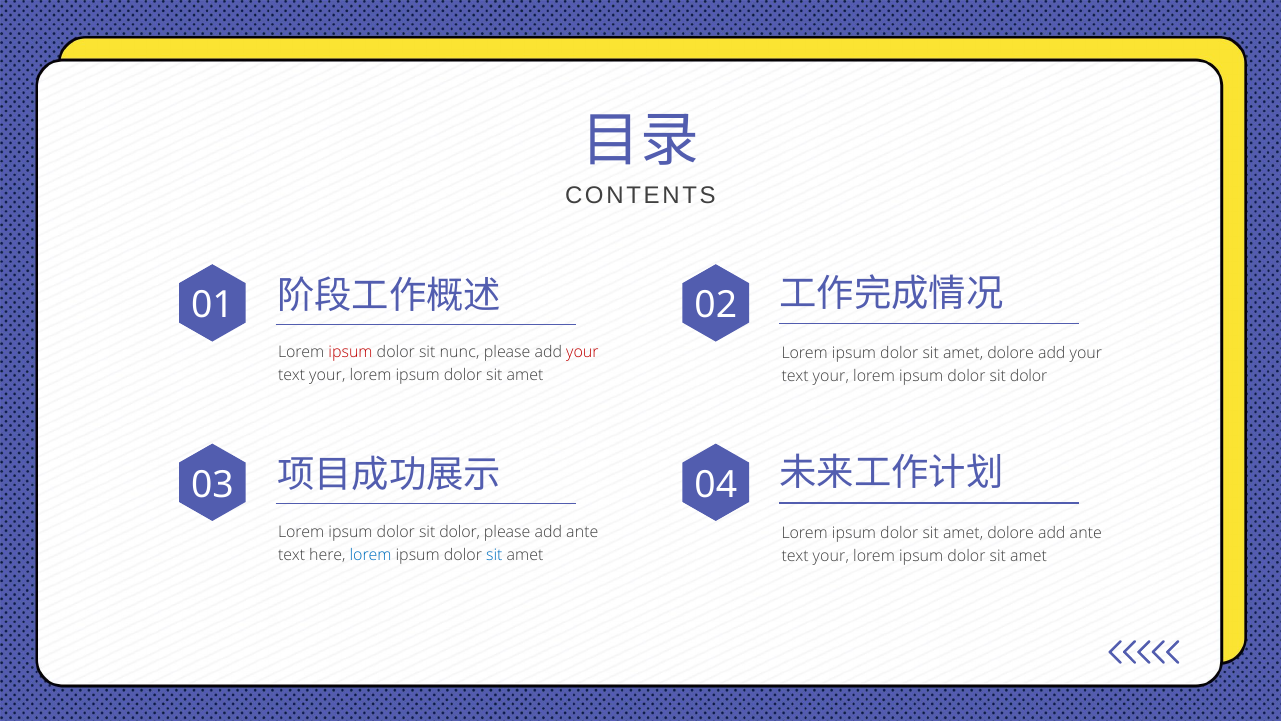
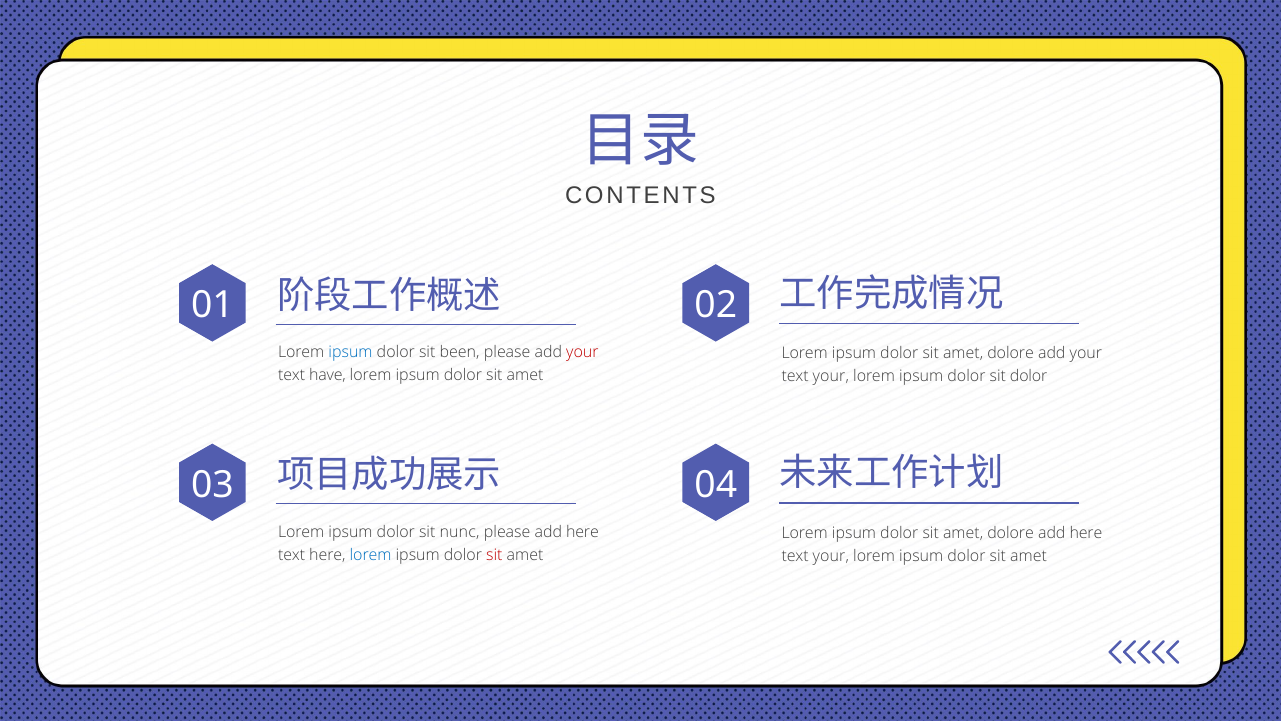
ipsum at (351, 352) colour: red -> blue
nunc: nunc -> been
your at (327, 375): your -> have
dolor at (460, 532): dolor -> nunc
please add ante: ante -> here
ante at (1086, 533): ante -> here
sit at (494, 555) colour: blue -> red
